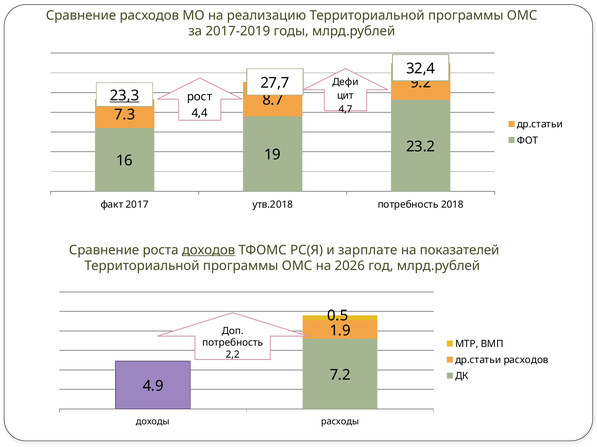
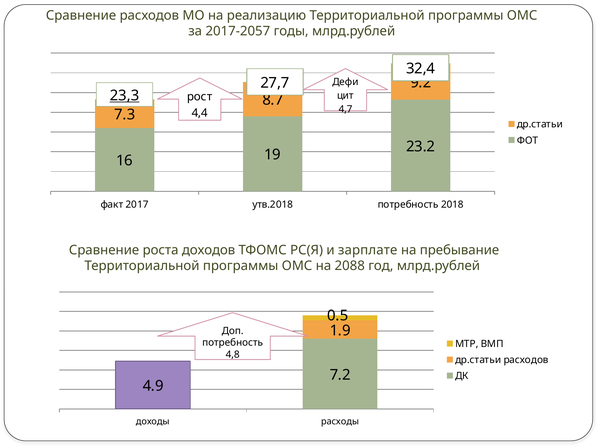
2017-2019: 2017-2019 -> 2017-2057
доходов underline: present -> none
показателей: показателей -> пребывание
2026: 2026 -> 2088
2,2: 2,2 -> 4,8
